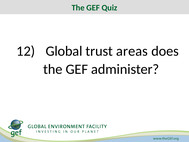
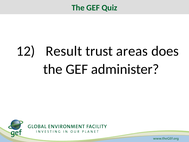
Global: Global -> Result
